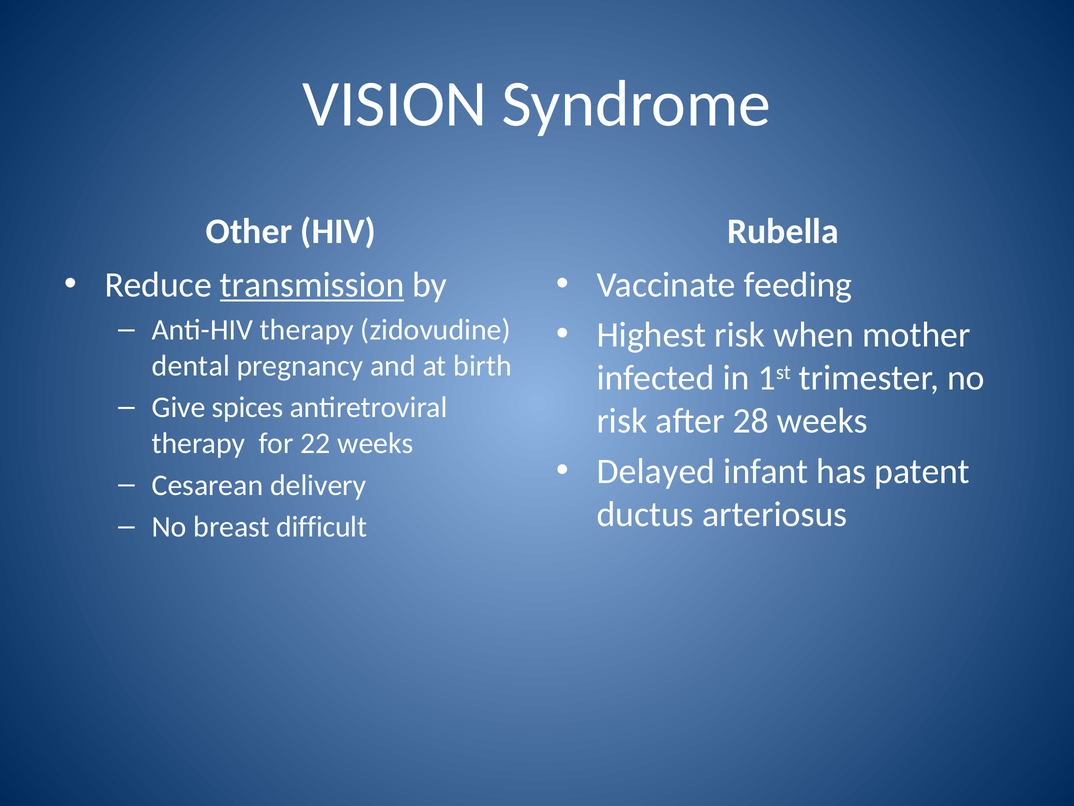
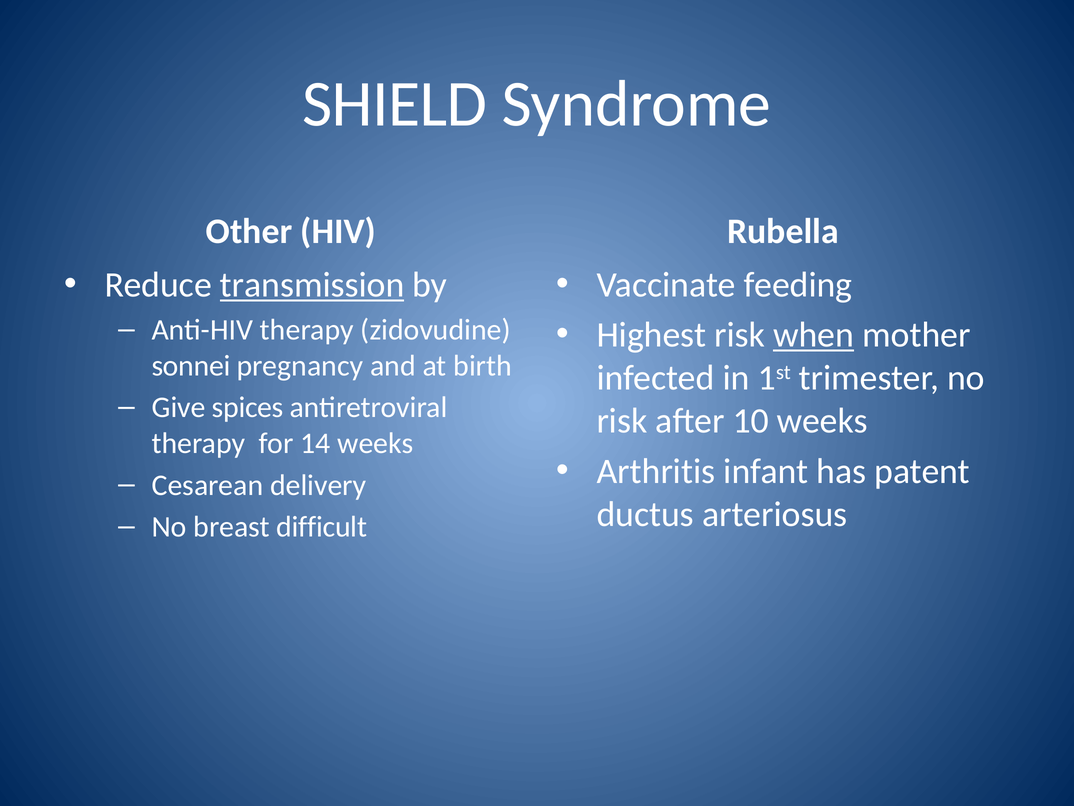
VISION: VISION -> SHIELD
when underline: none -> present
dental: dental -> sonnei
28: 28 -> 10
22: 22 -> 14
Delayed: Delayed -> Arthritis
